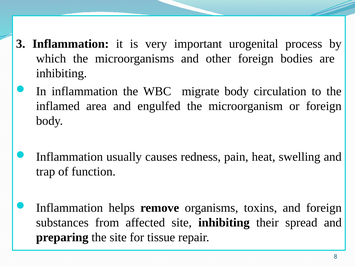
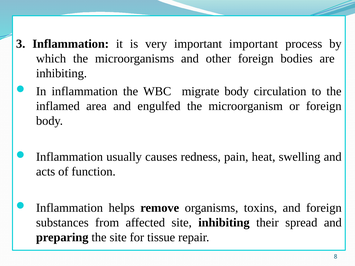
important urogenital: urogenital -> important
trap: trap -> acts
